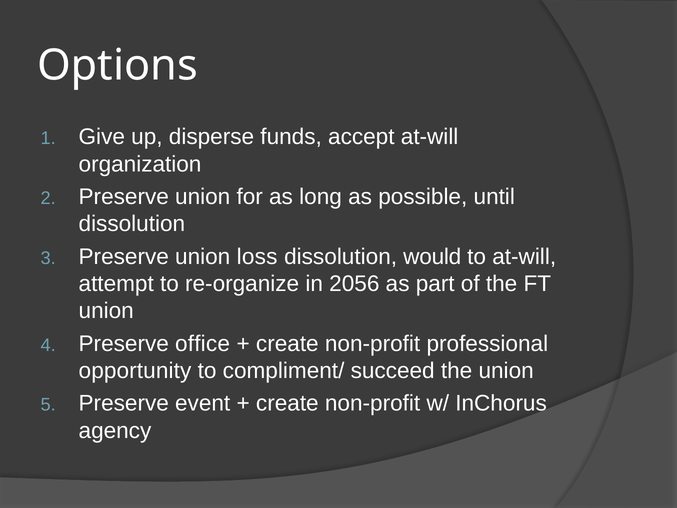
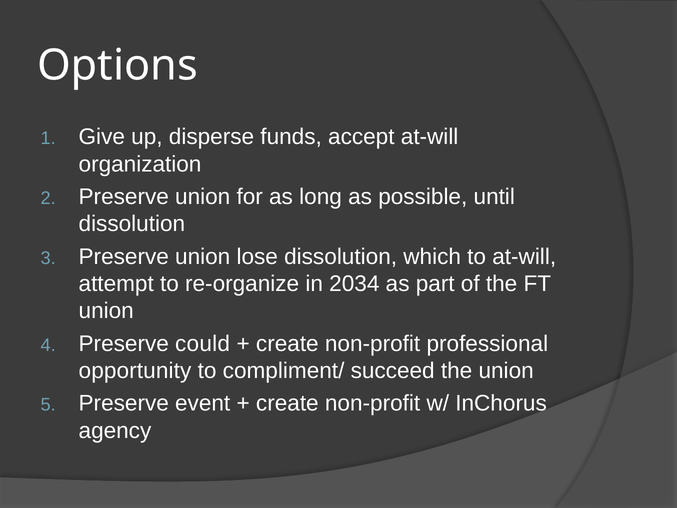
loss: loss -> lose
would: would -> which
2056: 2056 -> 2034
office: office -> could
